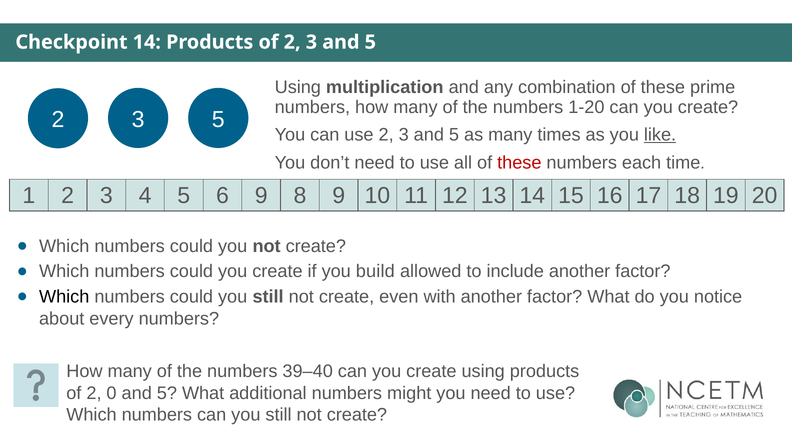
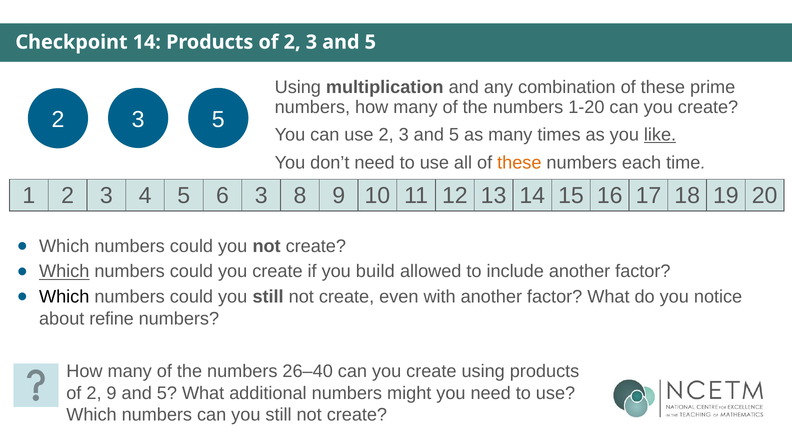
these at (519, 163) colour: red -> orange
6 9: 9 -> 3
Which at (64, 272) underline: none -> present
every: every -> refine
39–40: 39–40 -> 26–40
2 0: 0 -> 9
